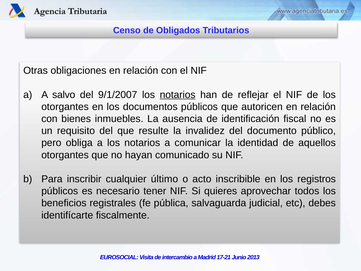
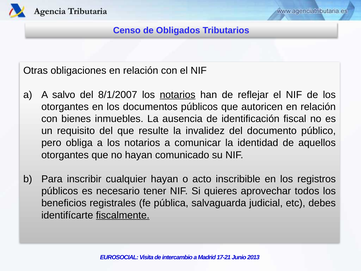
9/1/2007: 9/1/2007 -> 8/1/2007
cualquier último: último -> hayan
fiscalmente underline: none -> present
